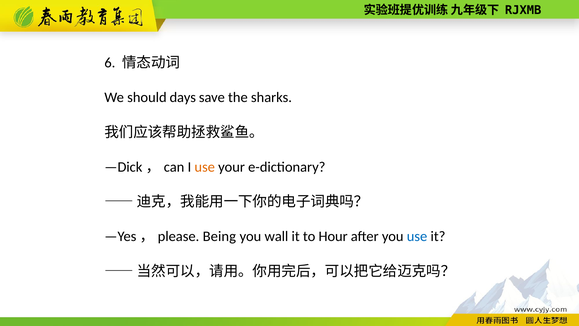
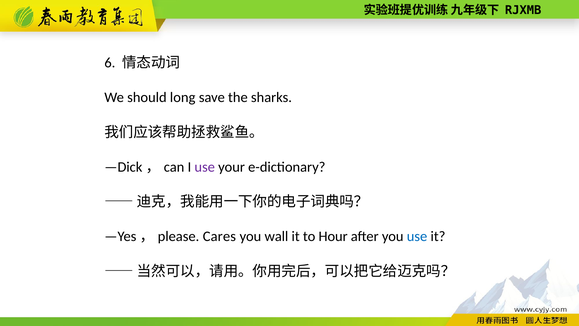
days: days -> long
use at (205, 167) colour: orange -> purple
Being: Being -> Cares
